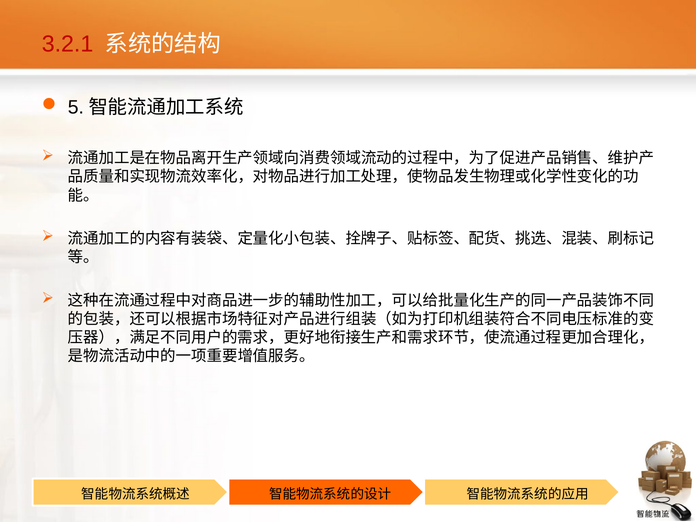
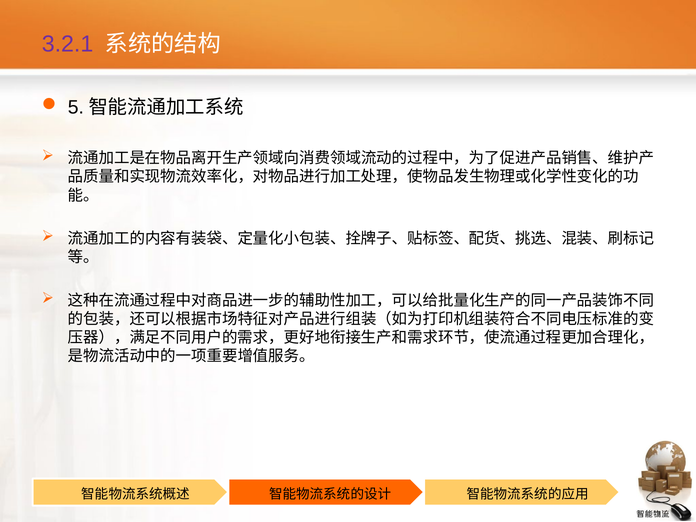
3.2.1 colour: red -> purple
